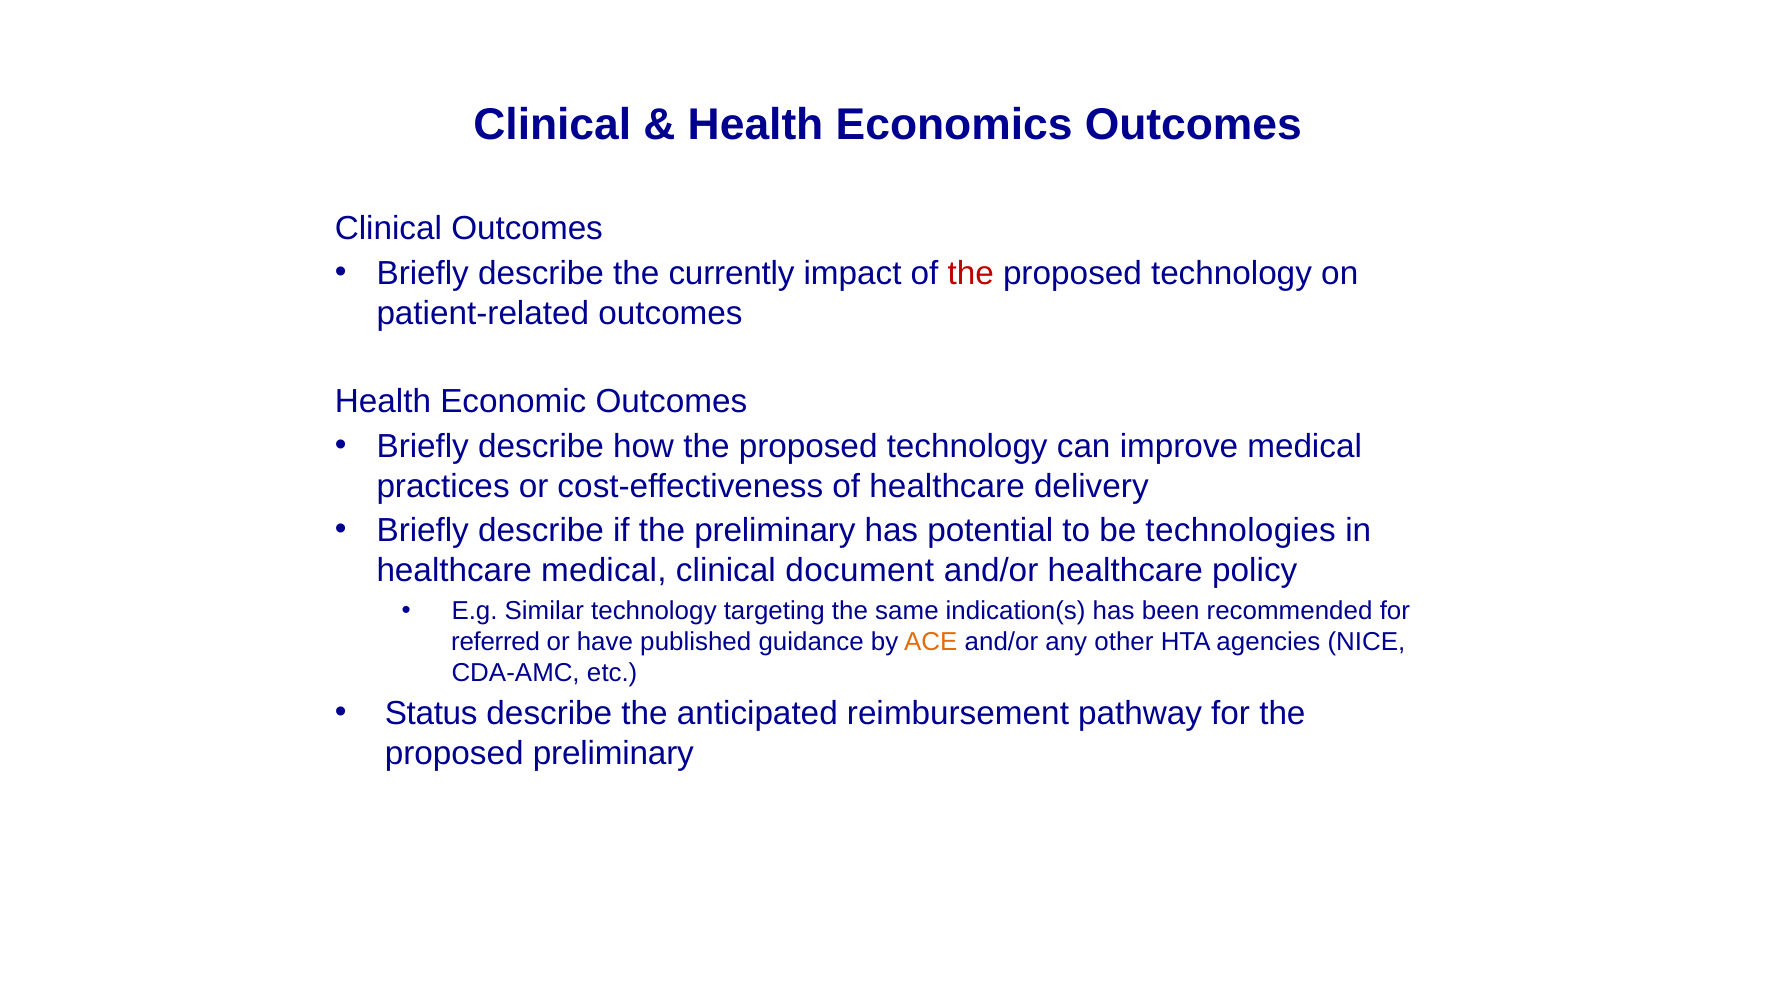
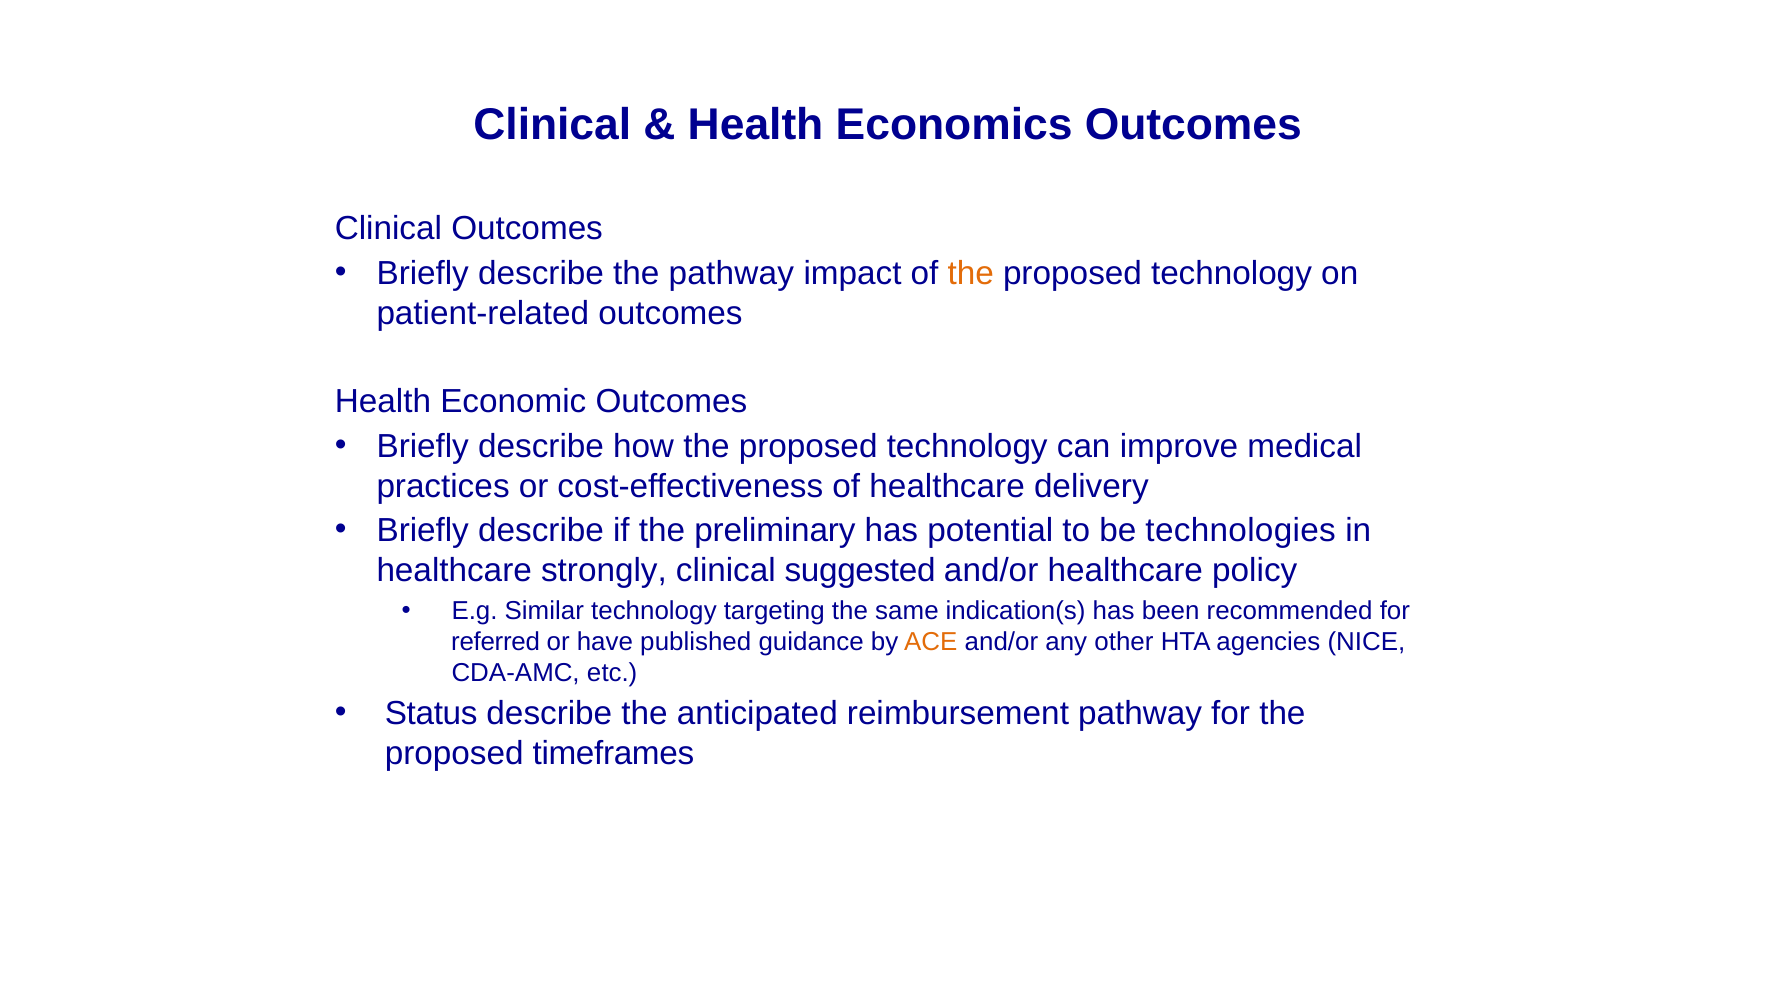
the currently: currently -> pathway
the at (971, 273) colour: red -> orange
healthcare medical: medical -> strongly
document: document -> suggested
proposed preliminary: preliminary -> timeframes
